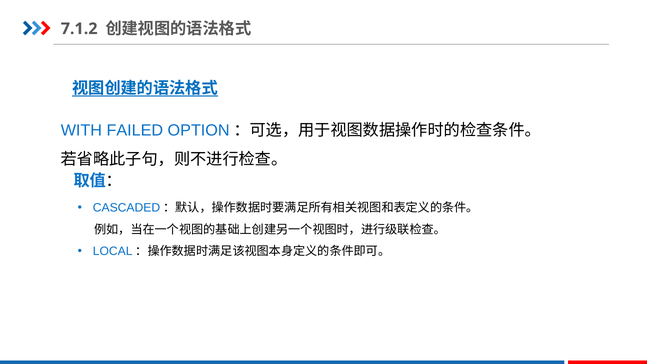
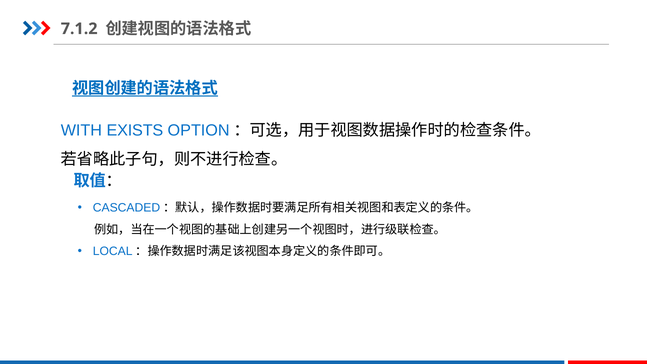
FAILED: FAILED -> EXISTS
